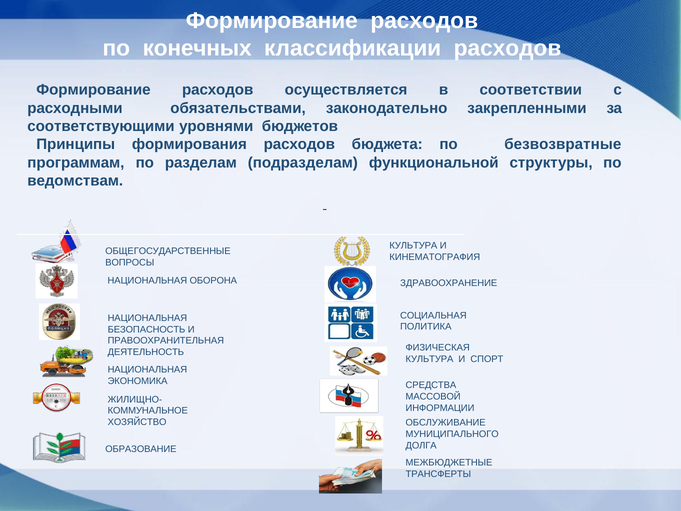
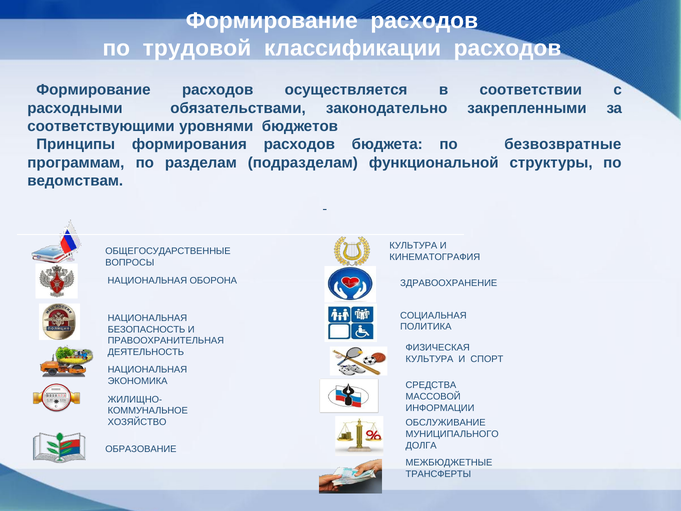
конечных: конечных -> трудовой
